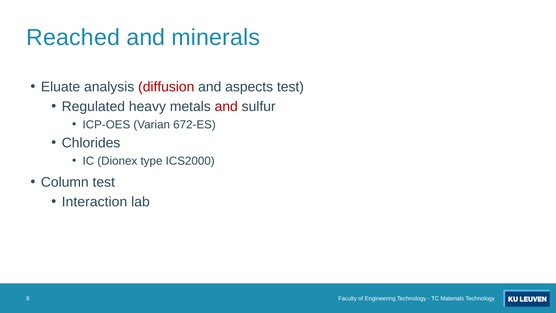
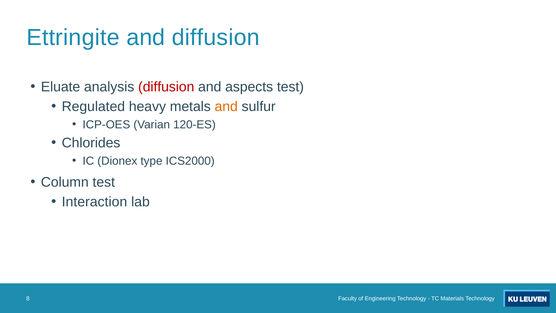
Reached: Reached -> Ettringite
and minerals: minerals -> diffusion
and at (226, 106) colour: red -> orange
672-ES: 672-ES -> 120-ES
